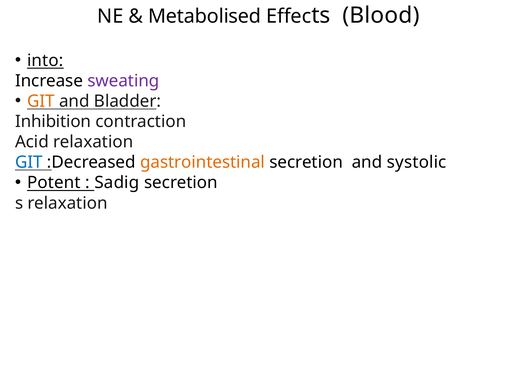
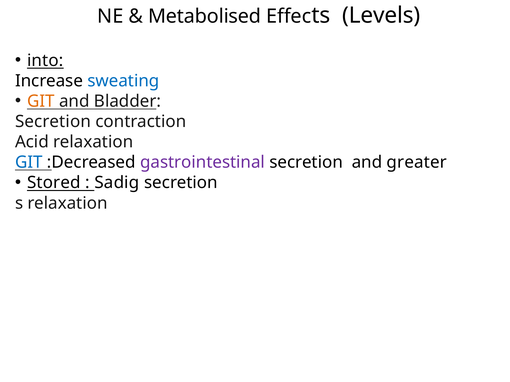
Blood: Blood -> Levels
sweating colour: purple -> blue
Inhibition at (53, 122): Inhibition -> Secretion
gastrointestinal colour: orange -> purple
systolic: systolic -> greater
Potent: Potent -> Stored
